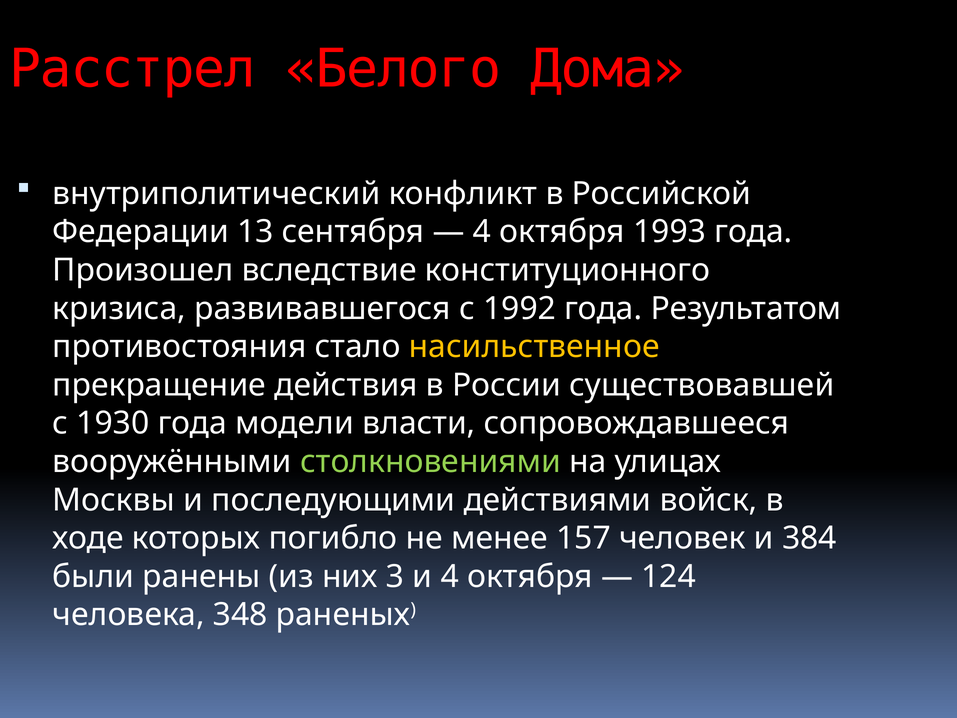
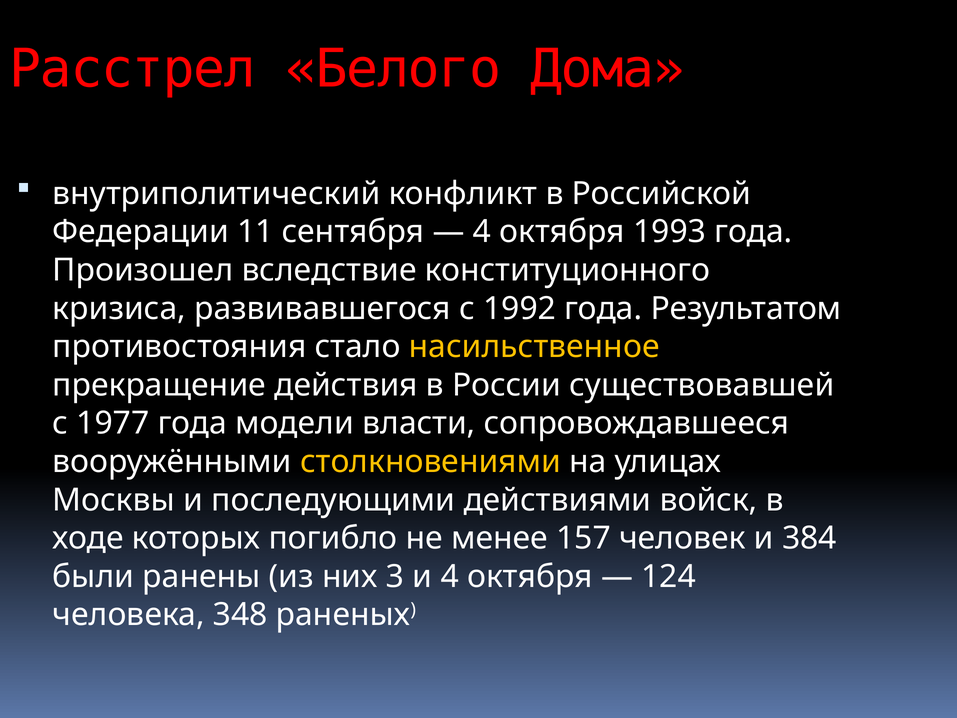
13: 13 -> 11
1930: 1930 -> 1977
столкновениями colour: light green -> yellow
